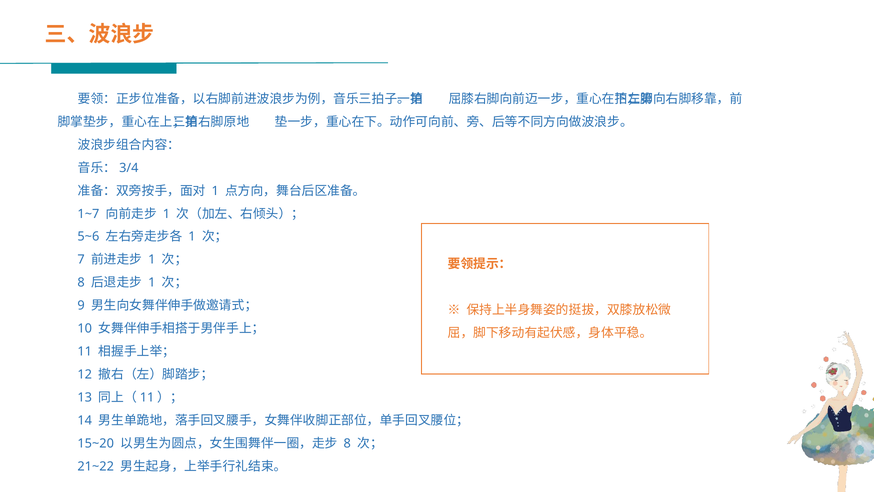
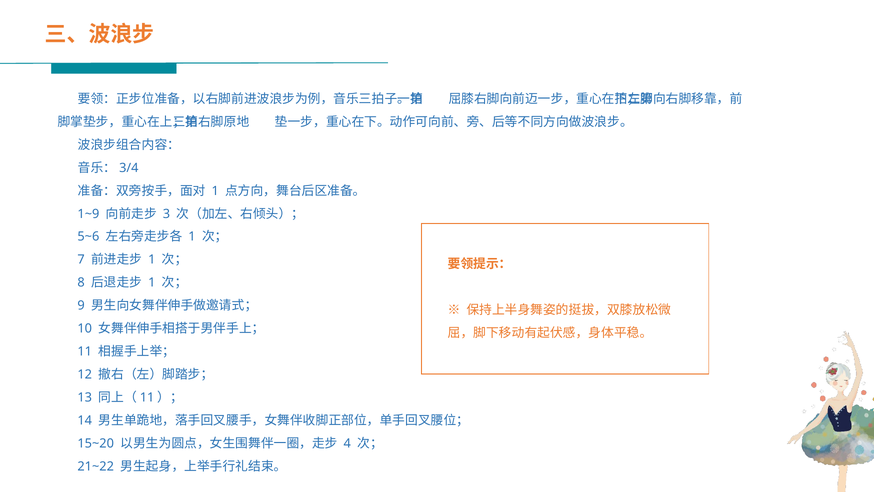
1~7: 1~7 -> 1~9
1 at (166, 214): 1 -> 3
8 at (347, 443): 8 -> 4
